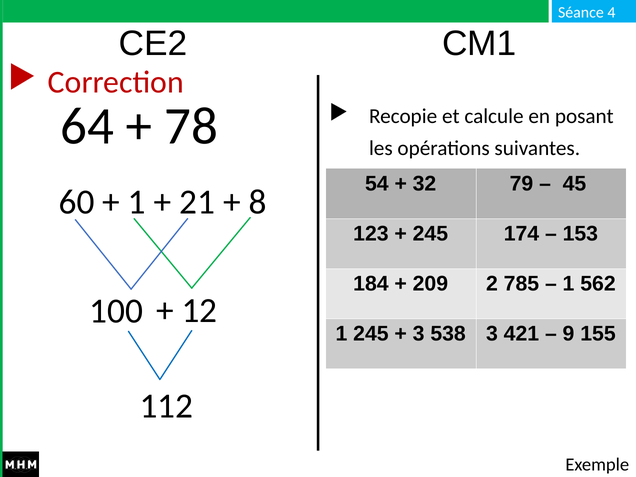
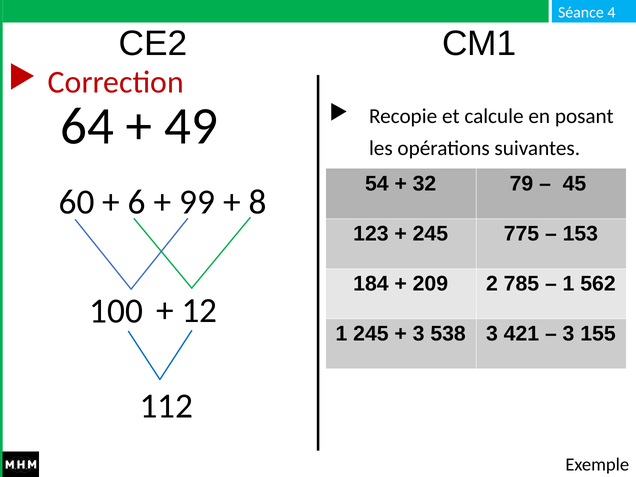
78: 78 -> 49
1 at (137, 202): 1 -> 6
21: 21 -> 99
174: 174 -> 775
9 at (568, 334): 9 -> 3
